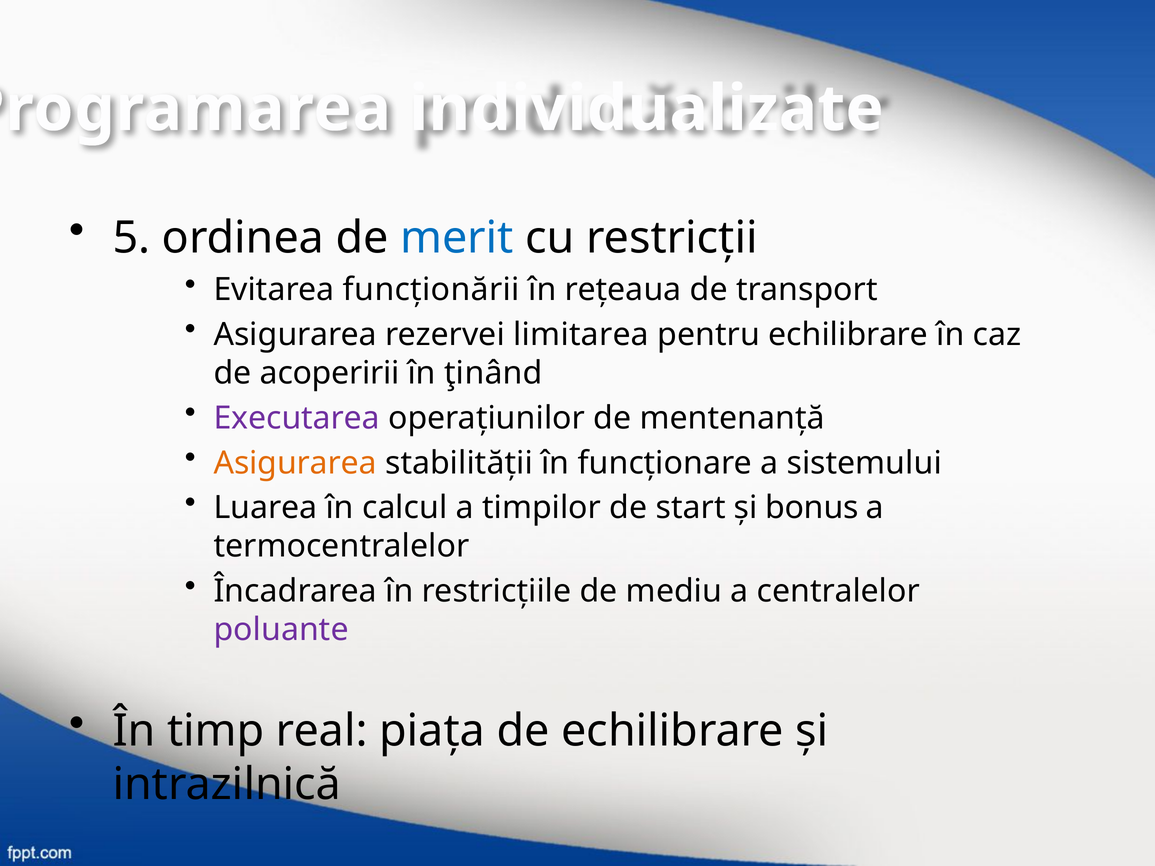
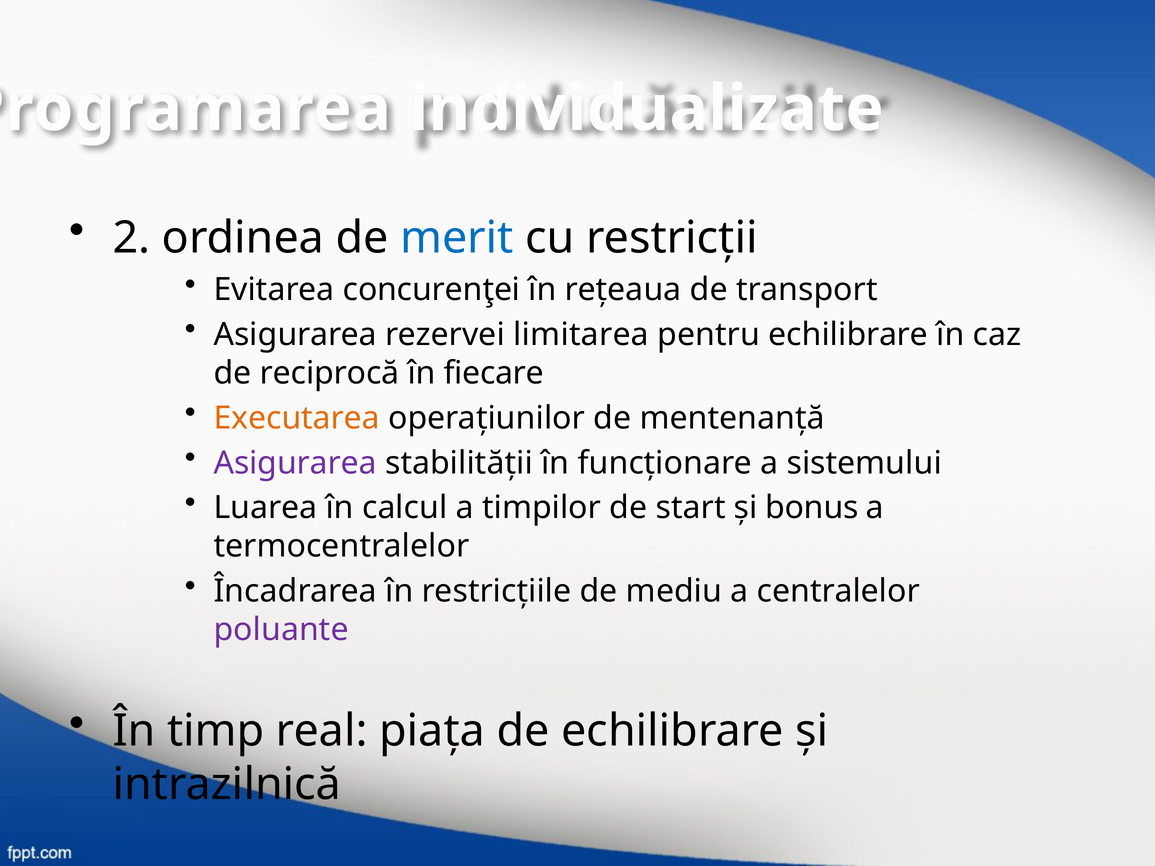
5: 5 -> 2
funcționării: funcționării -> concurenţei
acoperirii: acoperirii -> reciprocă
ţinând: ţinând -> fiecare
Executarea colour: purple -> orange
Asigurarea at (295, 463) colour: orange -> purple
